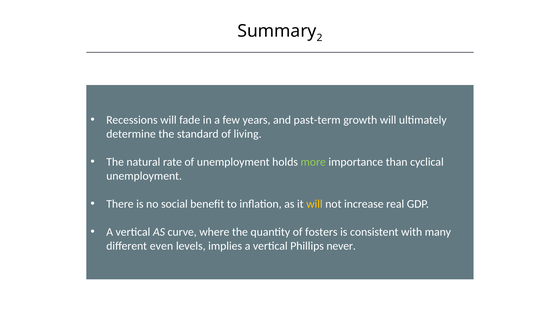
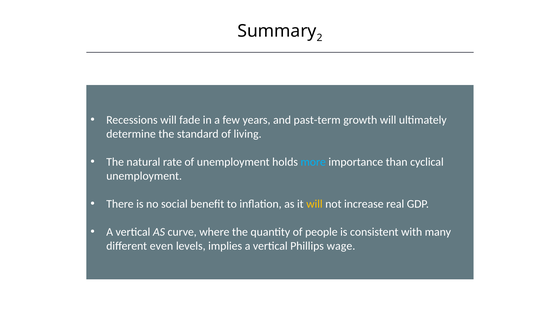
more colour: light green -> light blue
fosters: fosters -> people
never: never -> wage
